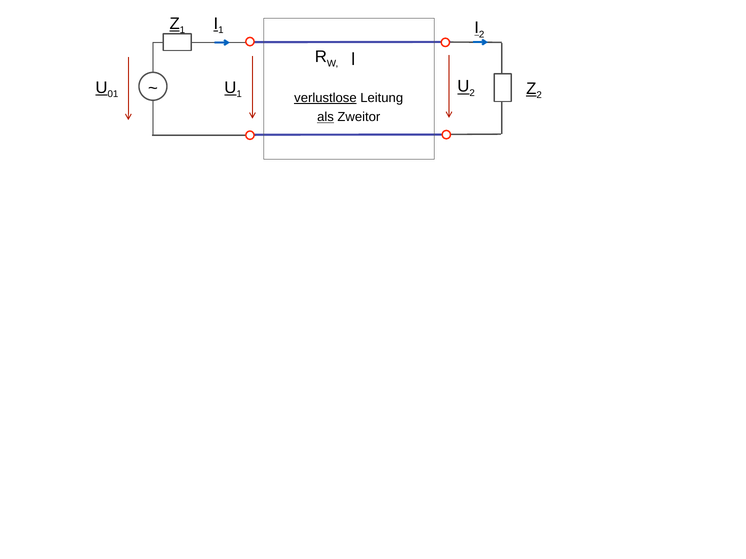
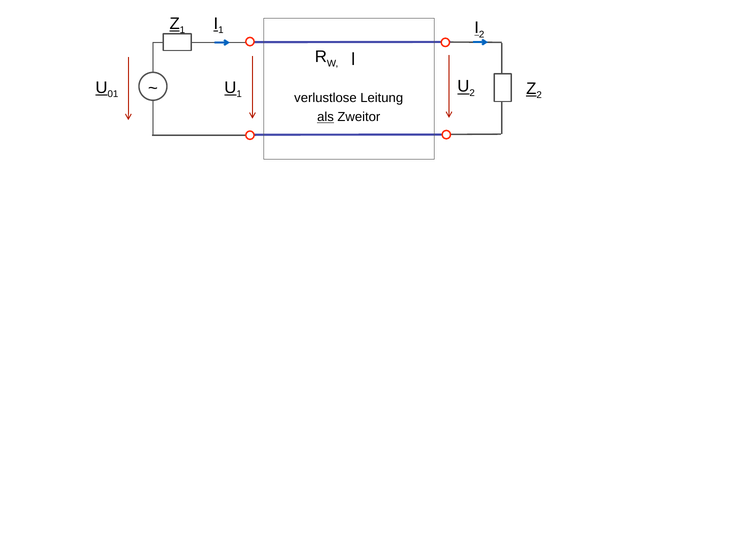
verlustlose underline: present -> none
